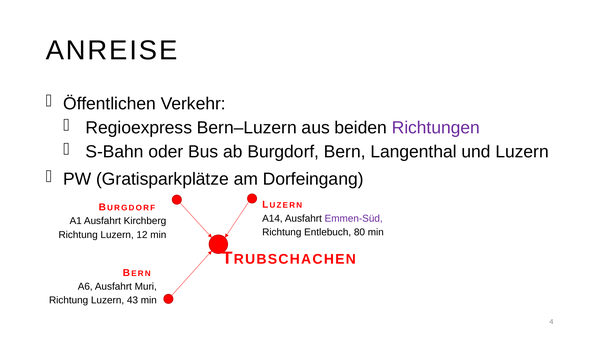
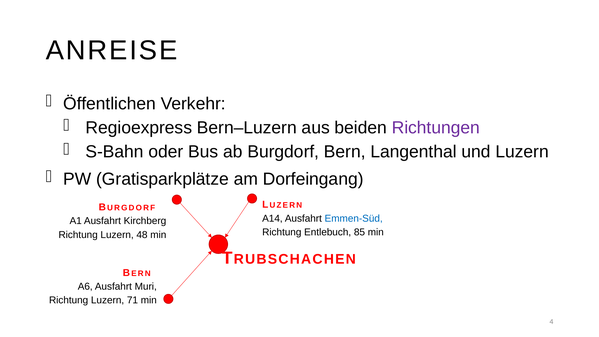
Emmen-Süd colour: purple -> blue
80: 80 -> 85
12: 12 -> 48
43: 43 -> 71
